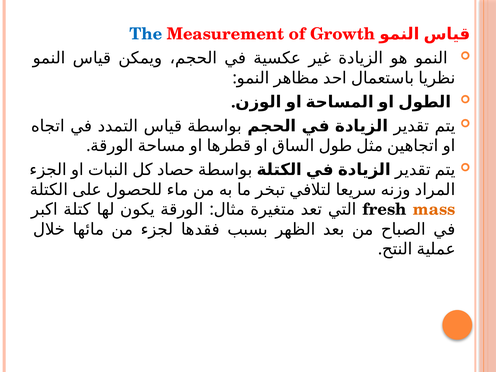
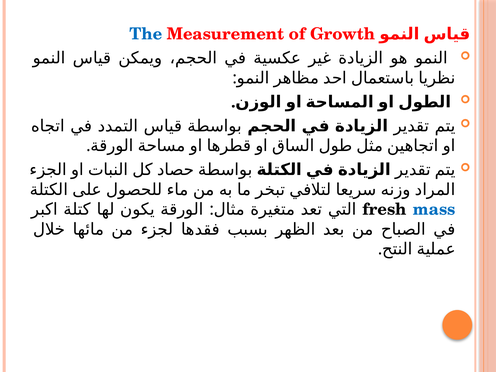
mass colour: orange -> blue
